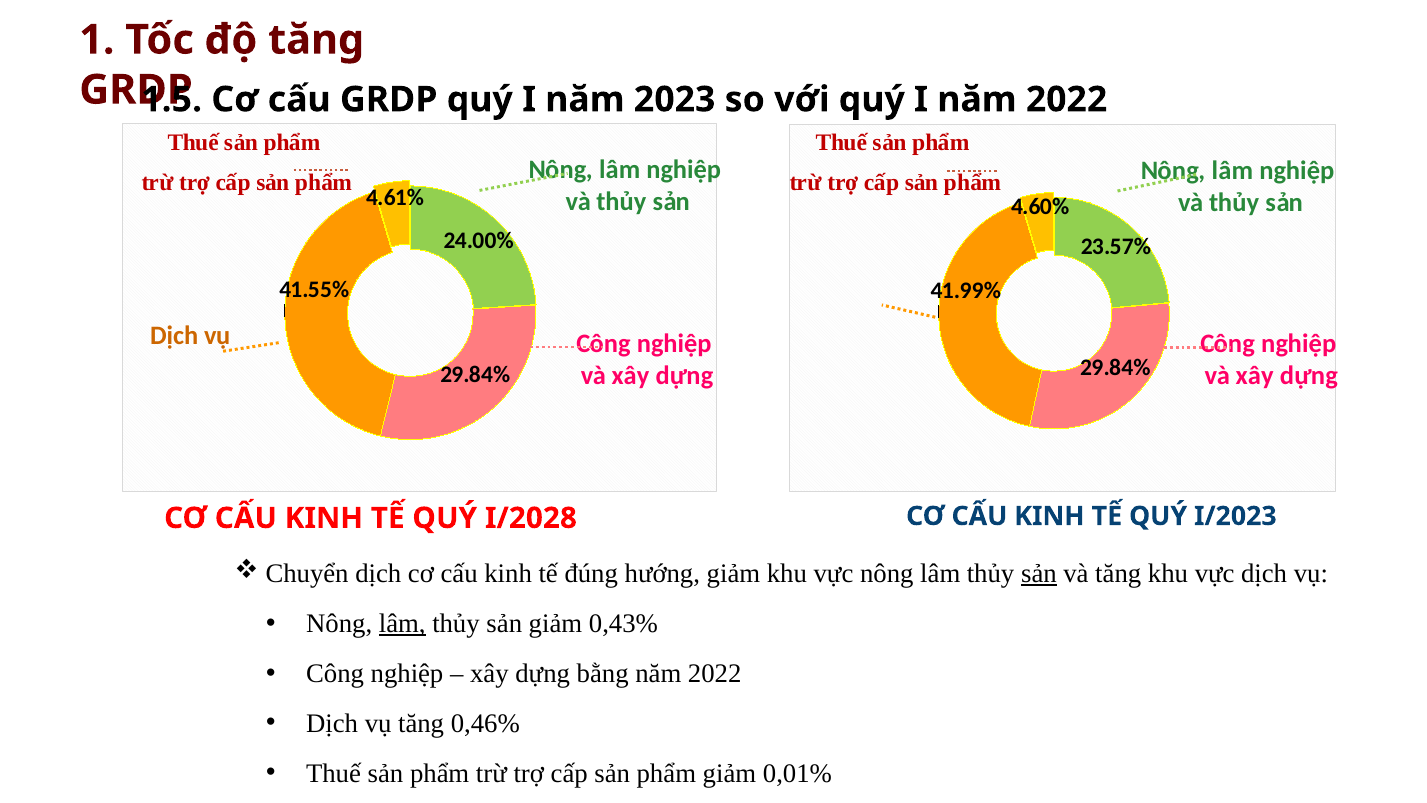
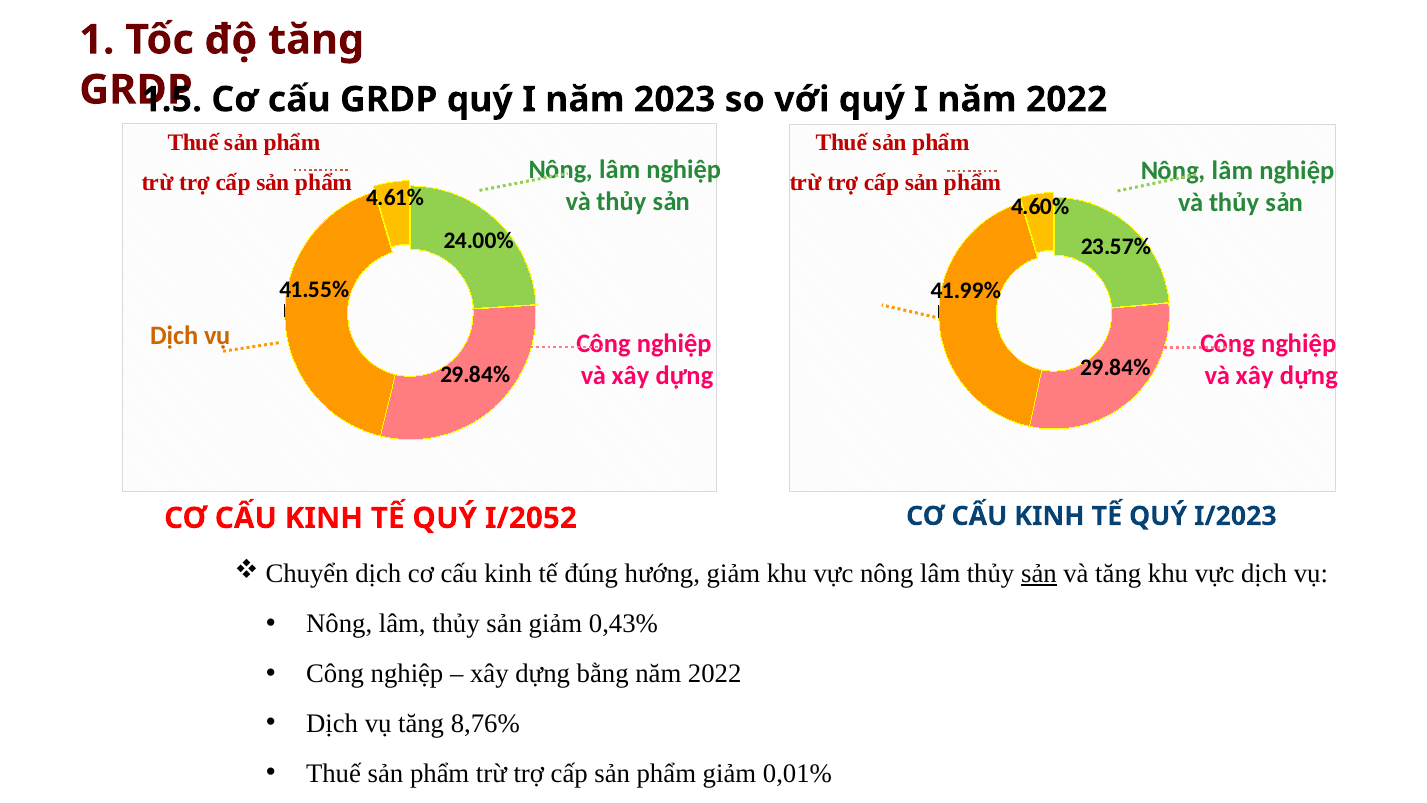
I/2028: I/2028 -> I/2052
lâm at (402, 623) underline: present -> none
0,46%: 0,46% -> 8,76%
